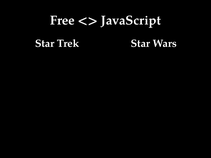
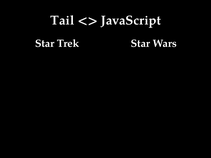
Free: Free -> Tail
